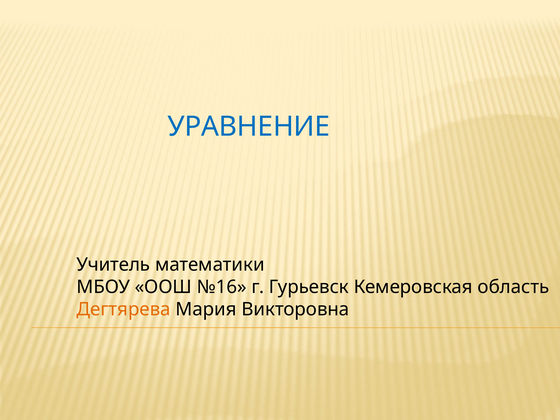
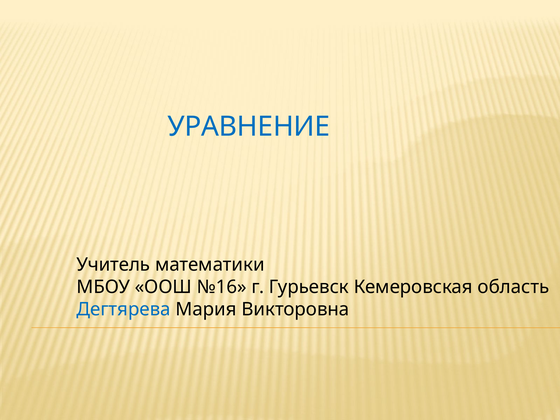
Дегтярева colour: orange -> blue
